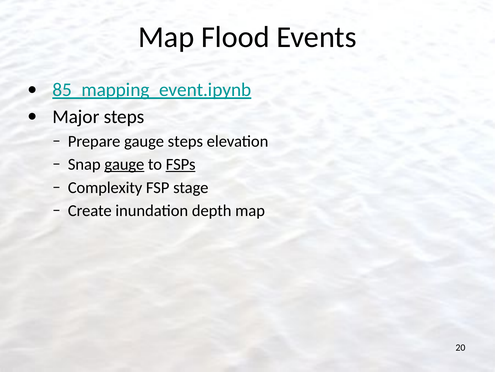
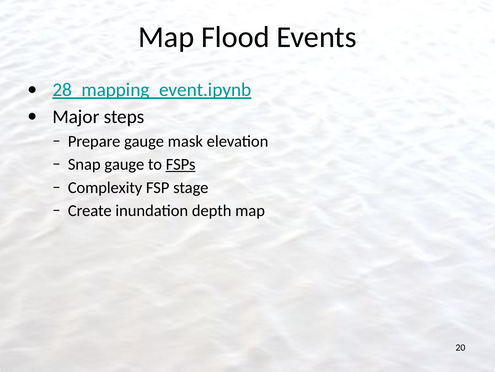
85_mapping_event.ipynb: 85_mapping_event.ipynb -> 28_mapping_event.ipynb
gauge steps: steps -> mask
gauge at (124, 164) underline: present -> none
